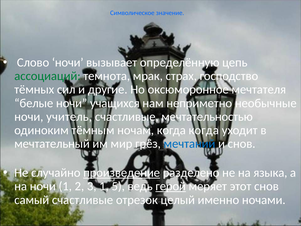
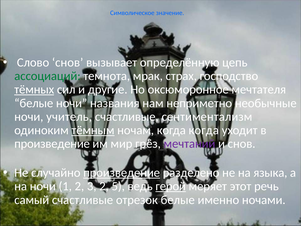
Слово ночи: ночи -> снов
тёмных underline: none -> present
учащихся: учащихся -> названия
мечтательностью: мечтательностью -> сентиментализм
тёмным underline: none -> present
мечтательный at (52, 144): мечтательный -> произведение
мечтаний colour: blue -> purple
3 1: 1 -> 2
этот снов: снов -> речь
отрезок целый: целый -> белые
